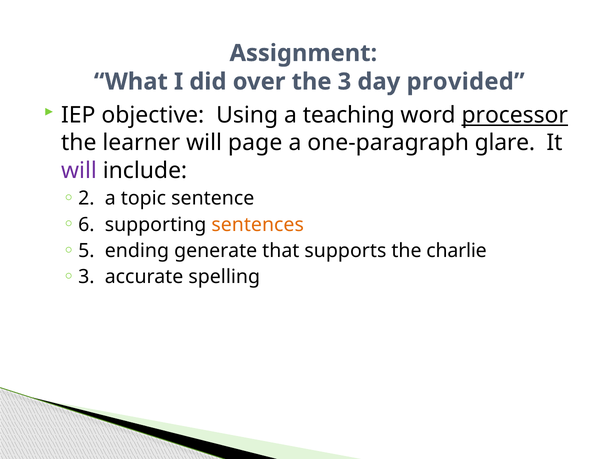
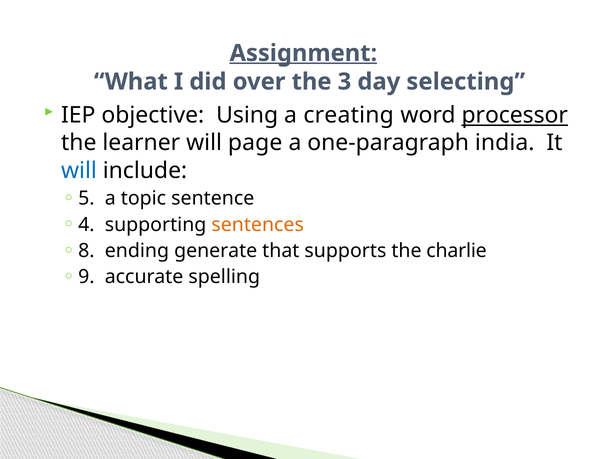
Assignment underline: none -> present
provided: provided -> selecting
teaching: teaching -> creating
glare: glare -> india
will at (79, 170) colour: purple -> blue
2: 2 -> 5
6: 6 -> 4
5: 5 -> 8
3 at (86, 277): 3 -> 9
